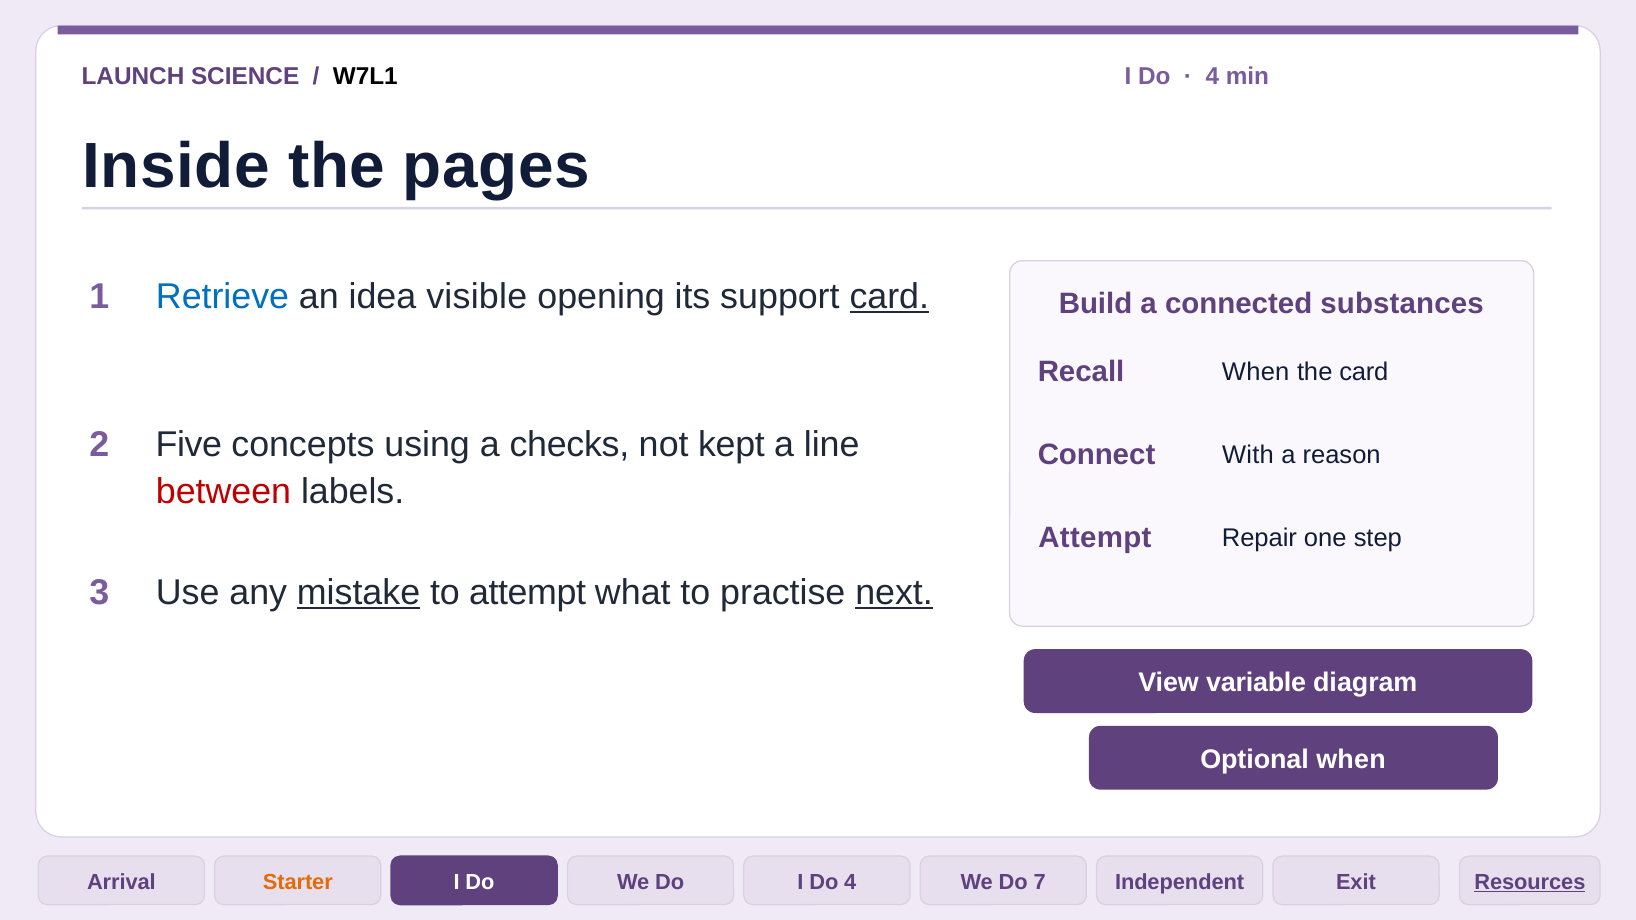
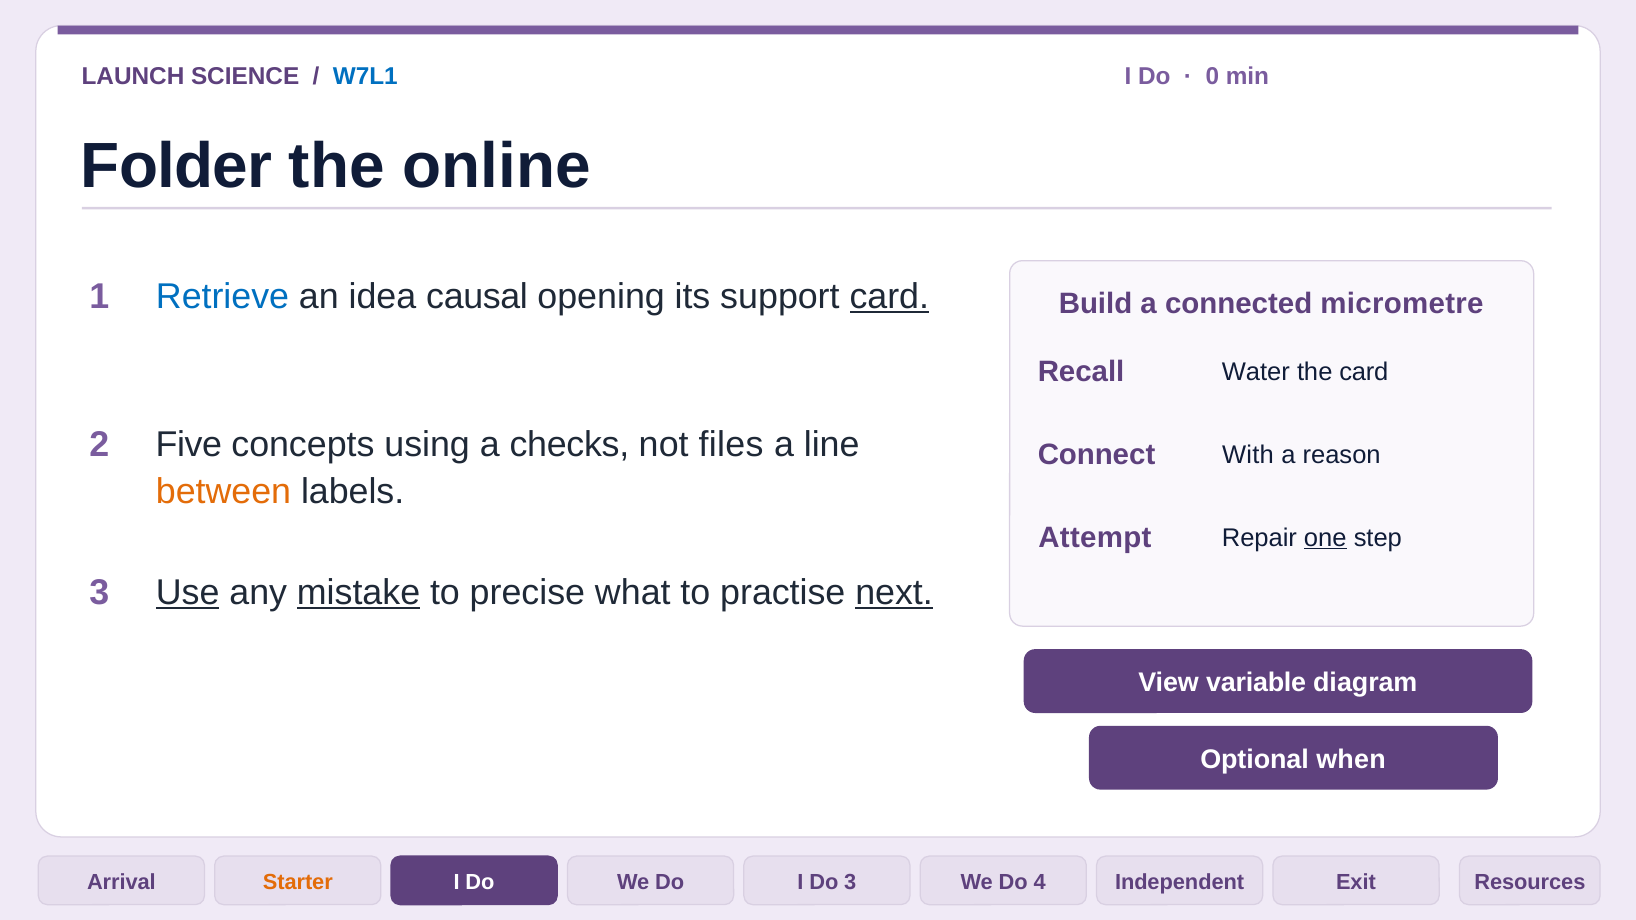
W7L1 colour: black -> blue
4 at (1212, 77): 4 -> 0
Inside: Inside -> Folder
pages: pages -> online
visible: visible -> causal
substances: substances -> micrometre
Recall When: When -> Water
kept: kept -> files
between colour: red -> orange
one underline: none -> present
Use underline: none -> present
to attempt: attempt -> precise
Do 4: 4 -> 3
7: 7 -> 4
Resources underline: present -> none
